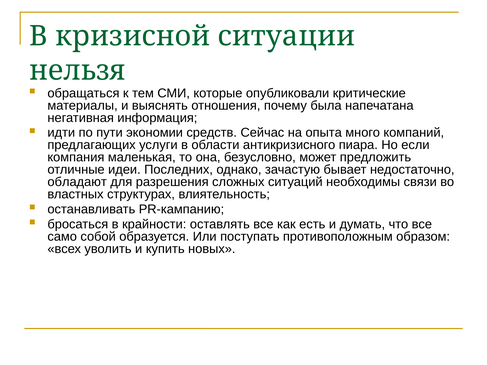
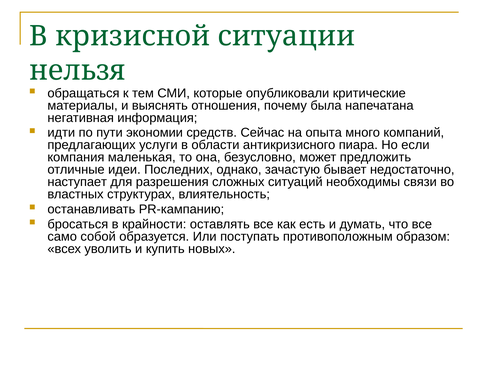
обладают: обладают -> наступает
